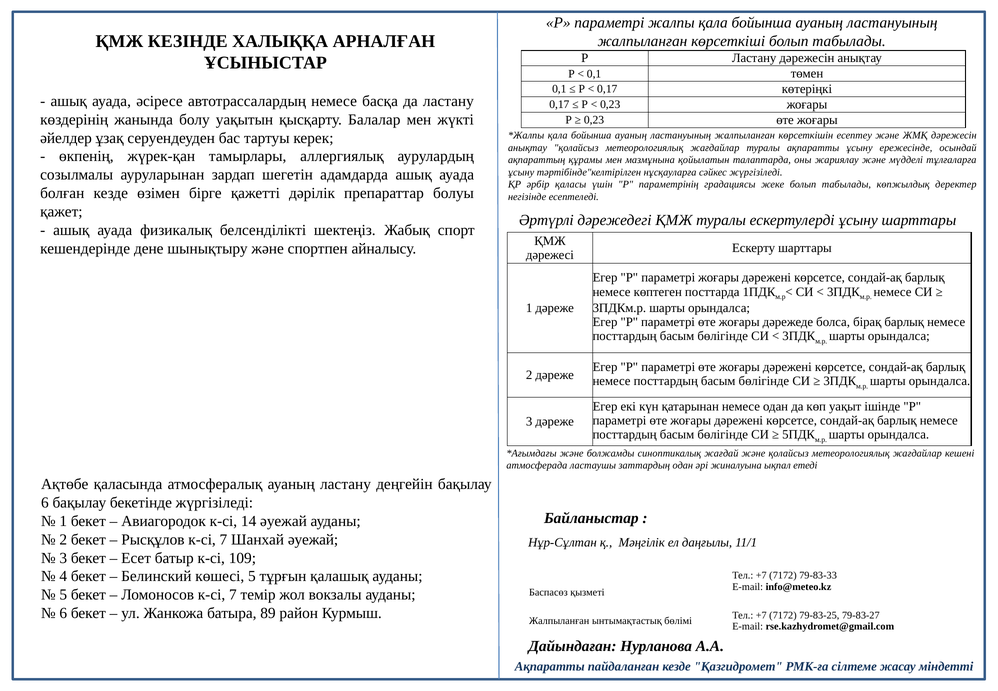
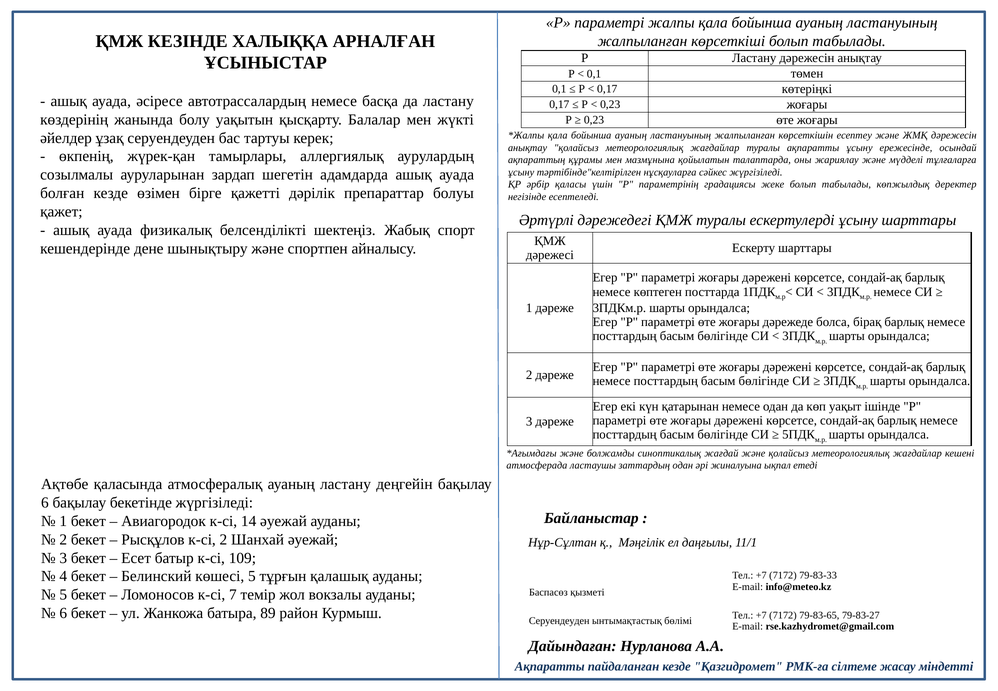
Рысқұлов к-сі 7: 7 -> 2
79-83-25: 79-83-25 -> 79-83-65
Жалпыланған at (559, 621): Жалпыланған -> Серуендеуден
